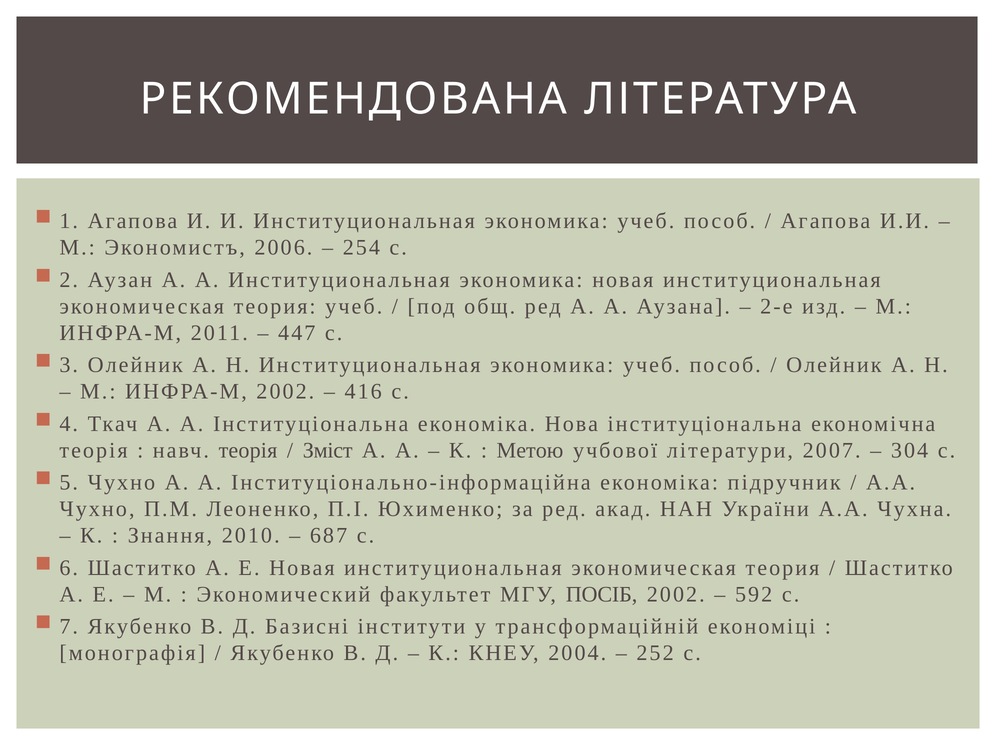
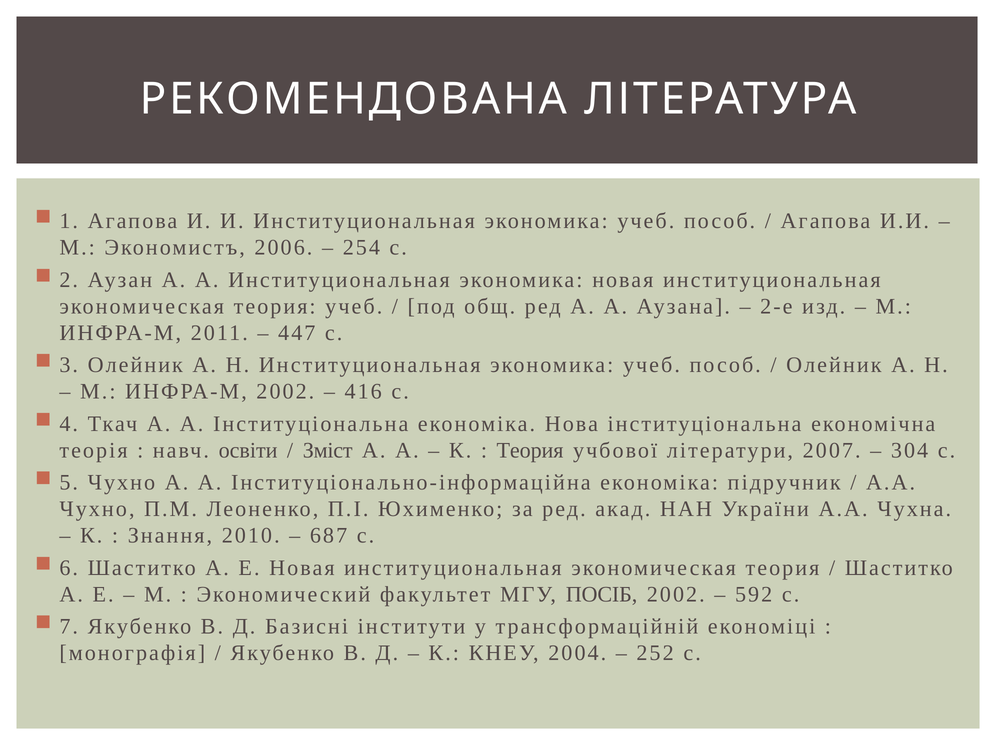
навч теорія: теорія -> освіти
Метою at (530, 450): Метою -> Теория
